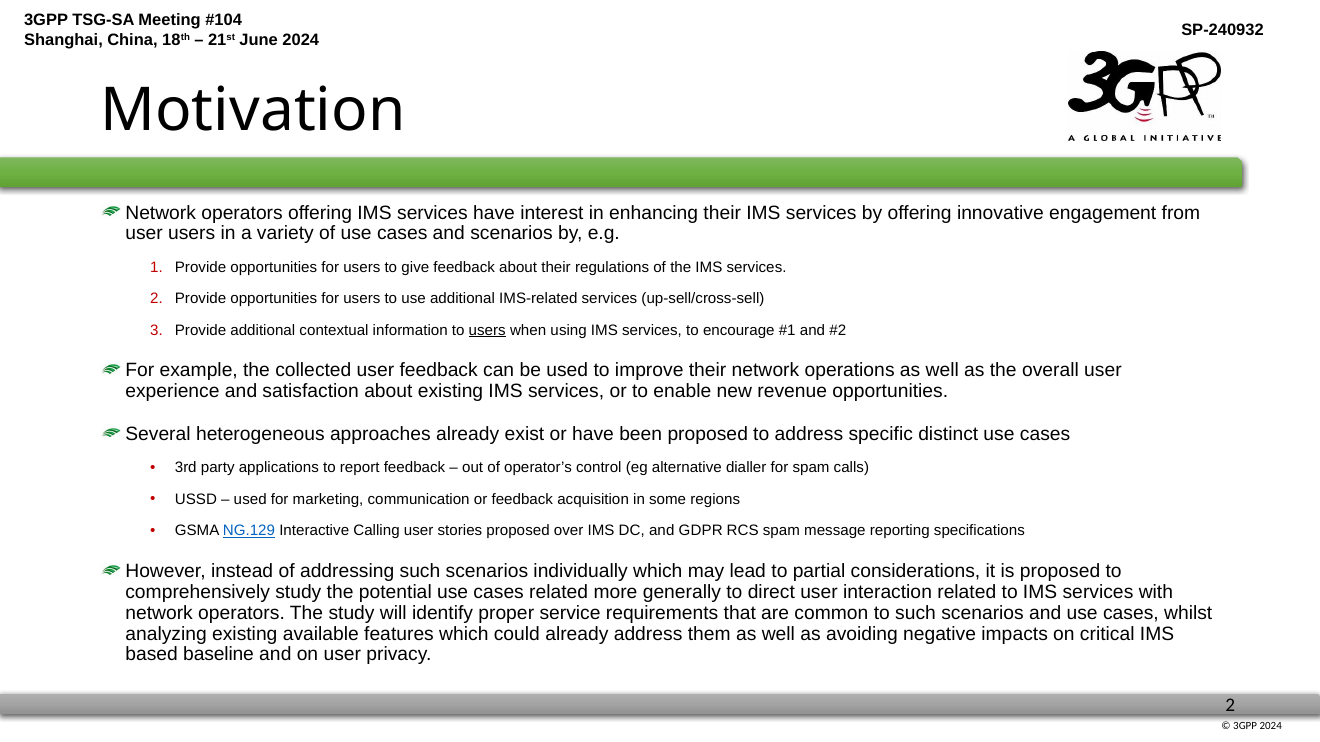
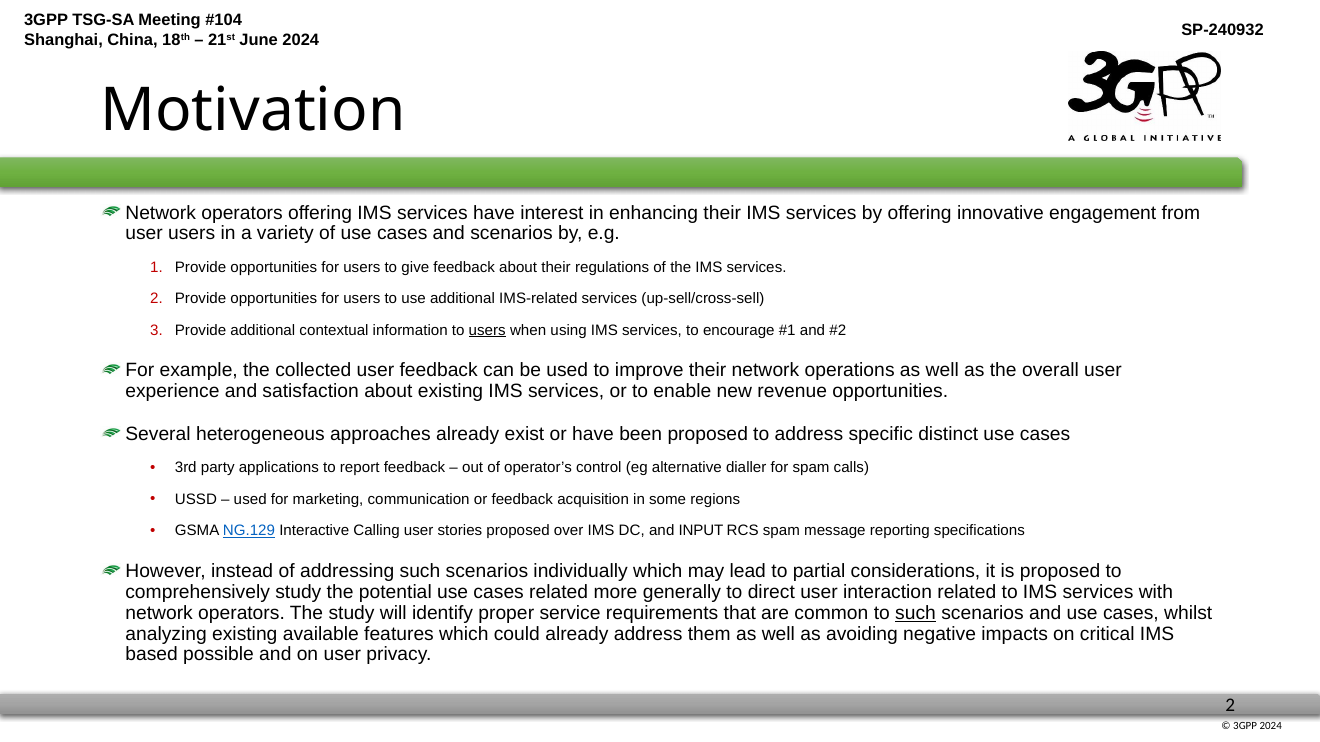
GDPR: GDPR -> INPUT
such at (916, 613) underline: none -> present
baseline: baseline -> possible
